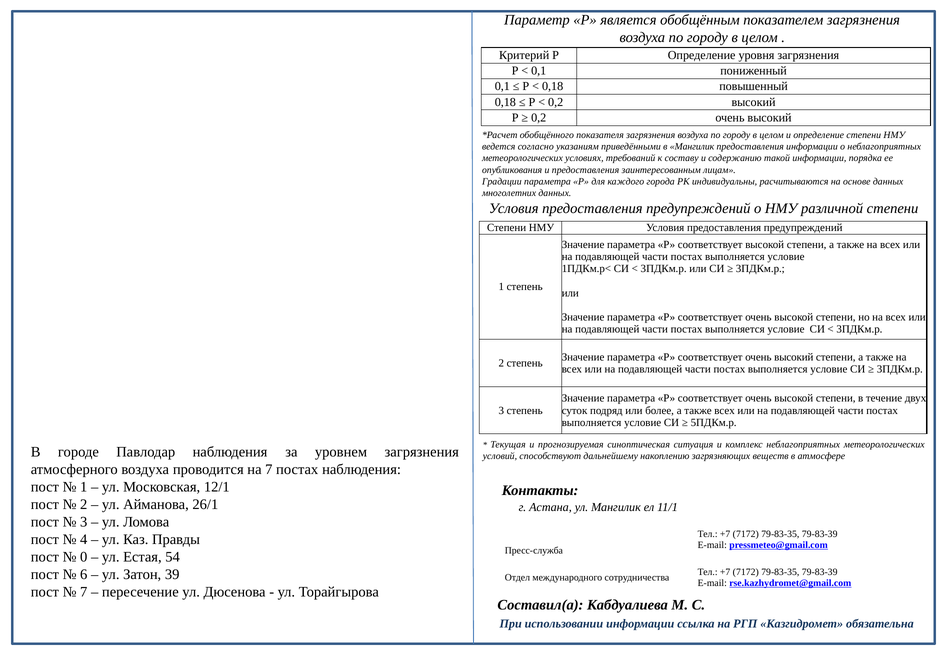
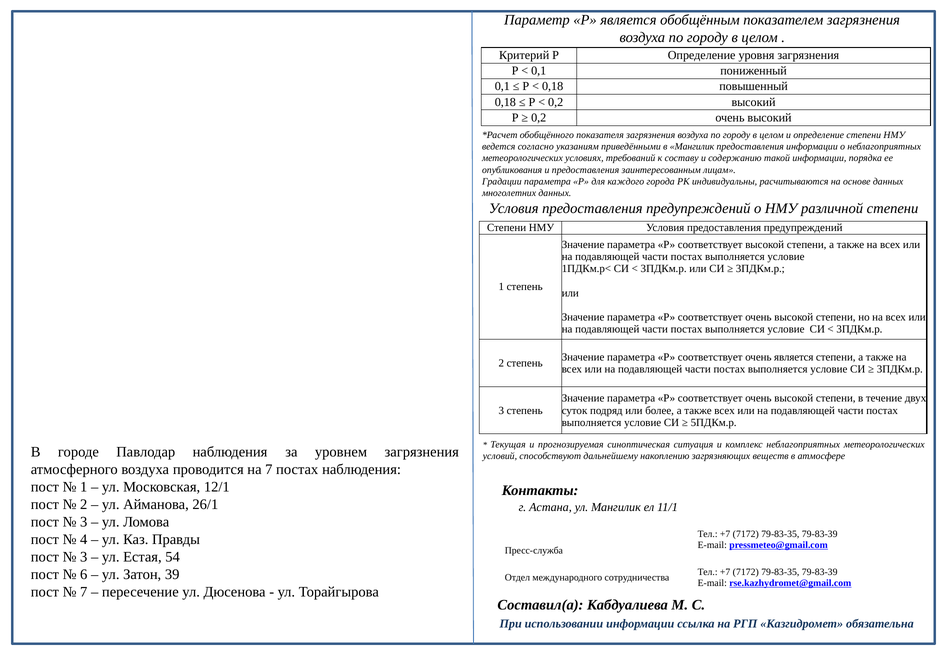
соответствует очень высокий: высокий -> является
0 at (84, 557): 0 -> 3
